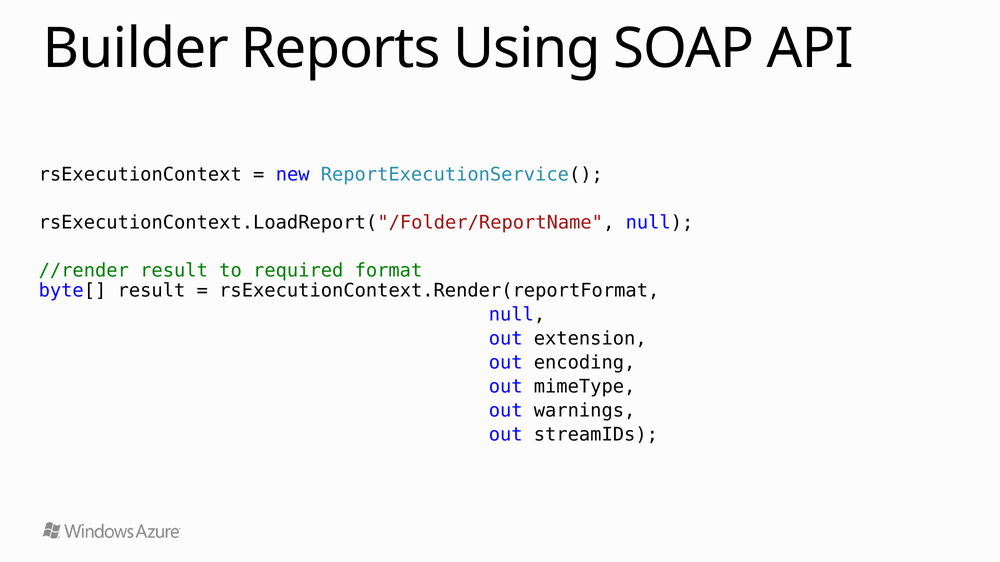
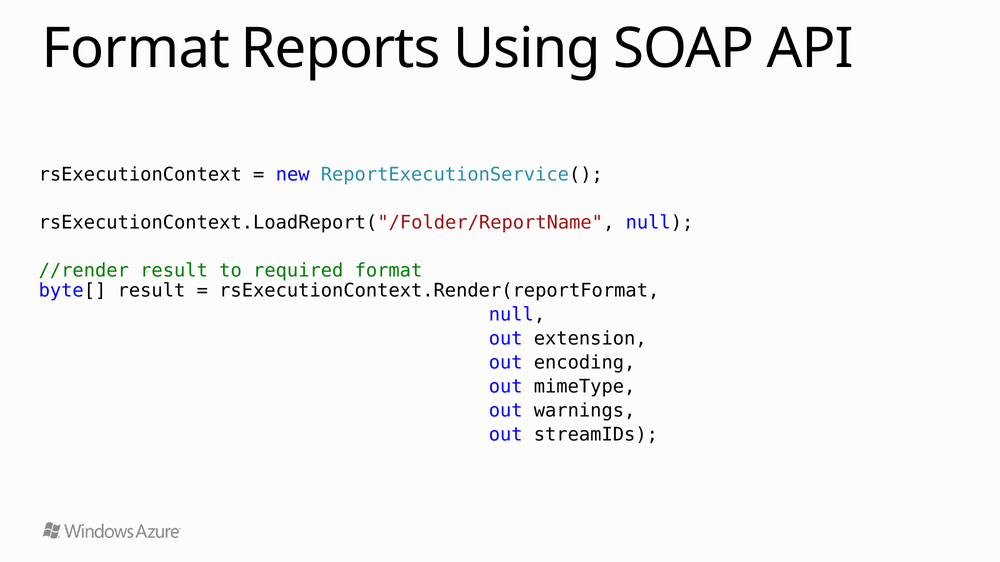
Builder at (136, 49): Builder -> Format
